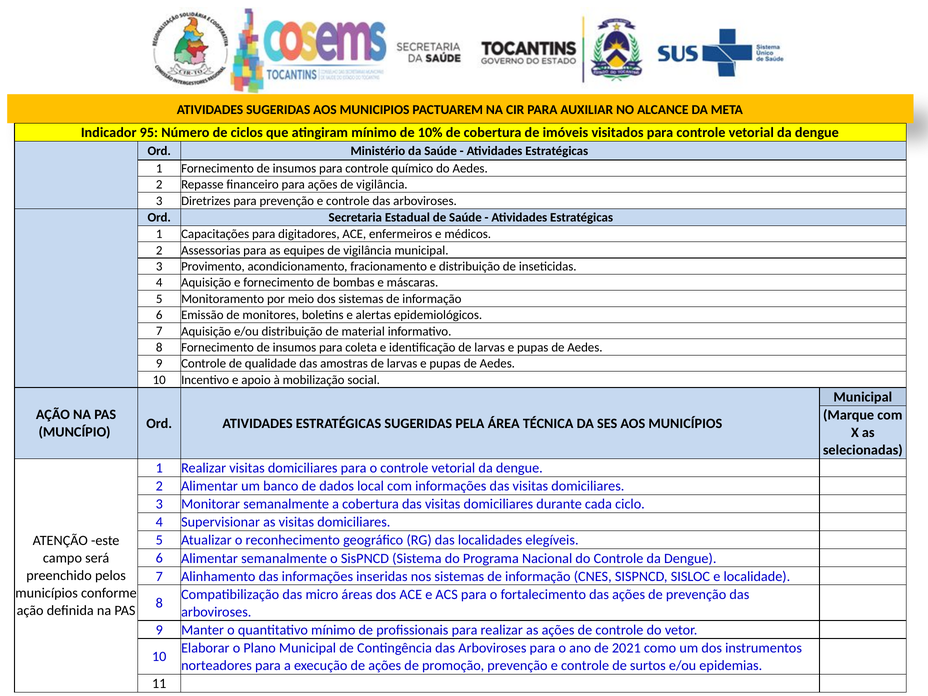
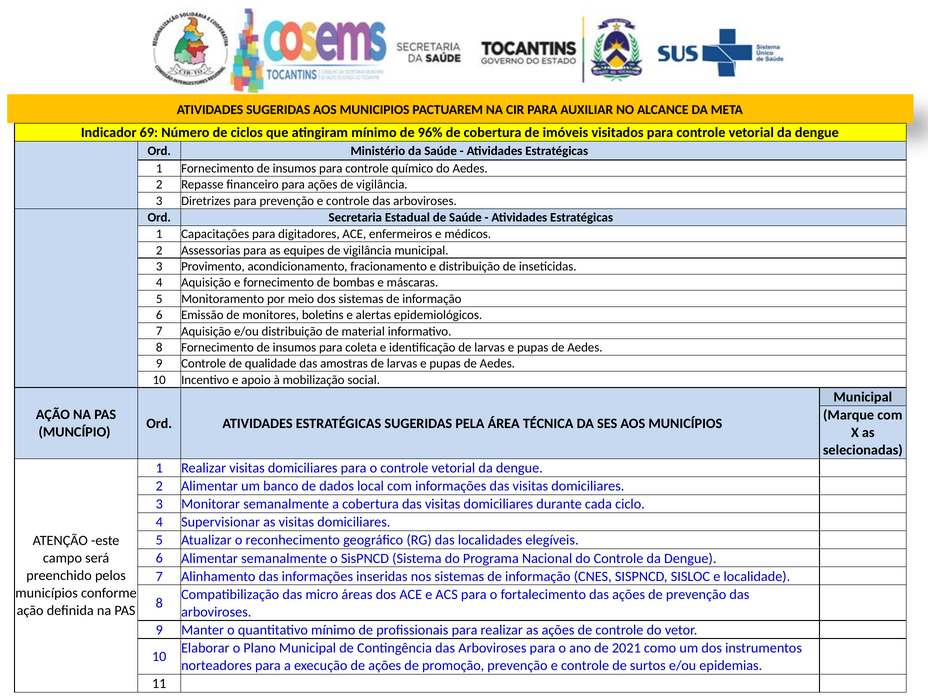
95: 95 -> 69
10%: 10% -> 96%
